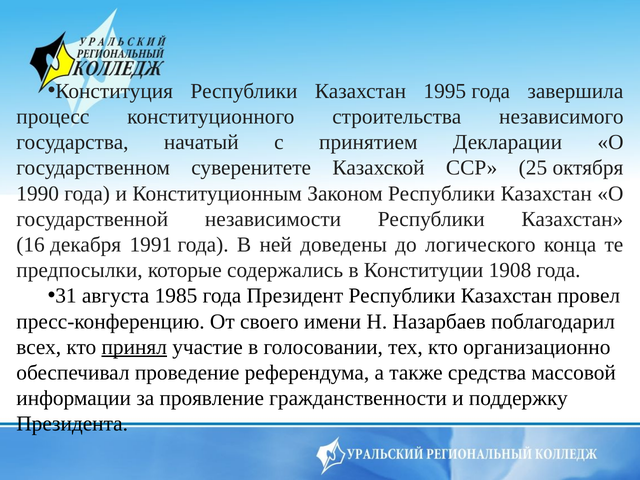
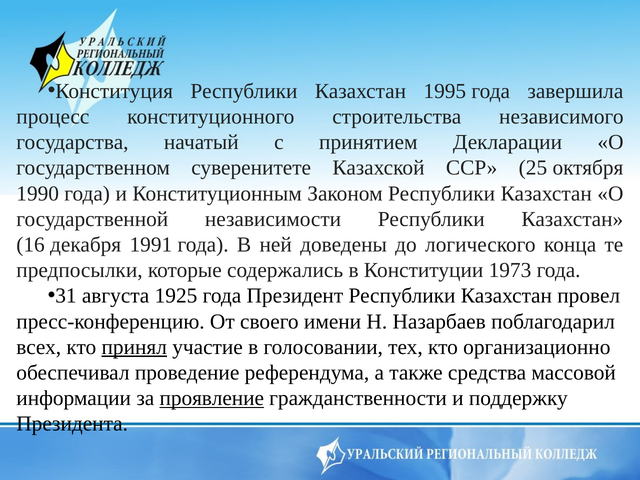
1908: 1908 -> 1973
1985: 1985 -> 1925
проявление underline: none -> present
